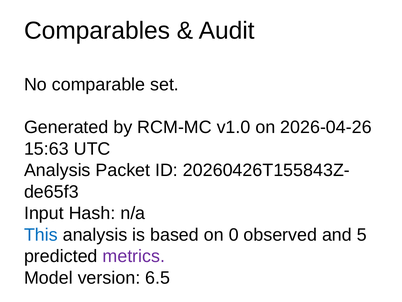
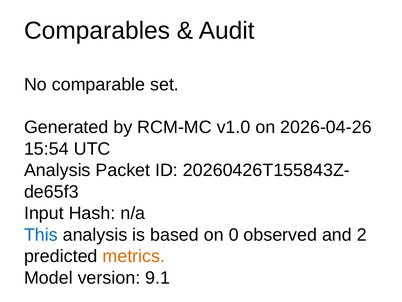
15:63: 15:63 -> 15:54
5: 5 -> 2
metrics colour: purple -> orange
6.5: 6.5 -> 9.1
